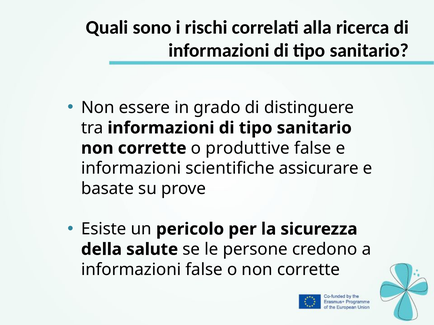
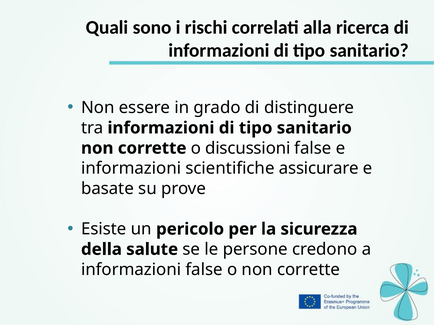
produttive: produttive -> discussioni
